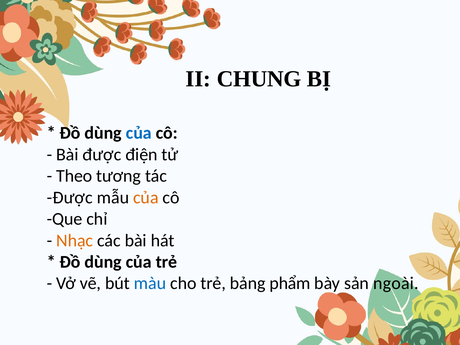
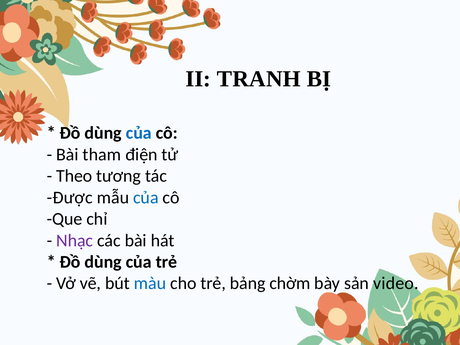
CHUNG: CHUNG -> TRANH
Bài được: được -> tham
của at (146, 198) colour: orange -> blue
Nhạc colour: orange -> purple
phẩm: phẩm -> chờm
ngoài: ngoài -> video
